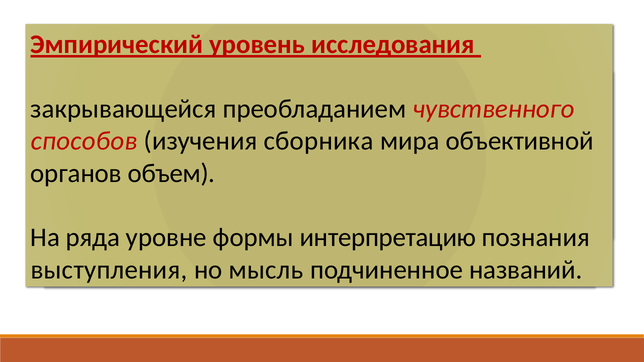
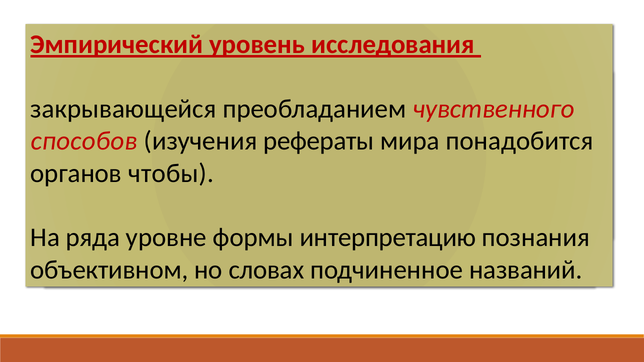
сборника: сборника -> рефераты
объективной: объективной -> понадобится
объем: объем -> чтобы
выступления: выступления -> объективном
мысль: мысль -> словах
